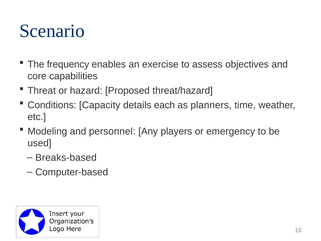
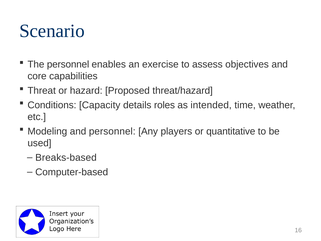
The frequency: frequency -> personnel
each: each -> roles
planners: planners -> intended
emergency: emergency -> quantitative
